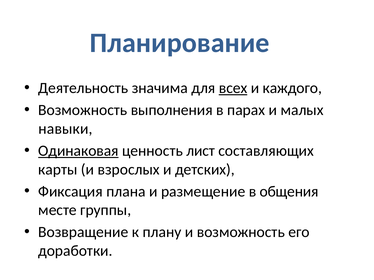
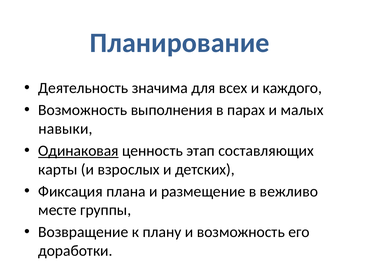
всех underline: present -> none
лист: лист -> этап
общения: общения -> вежливо
